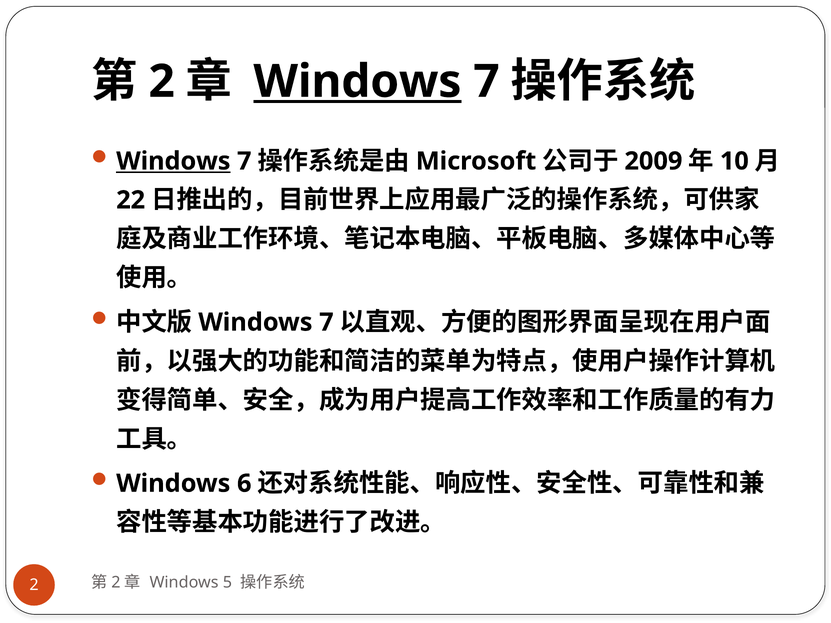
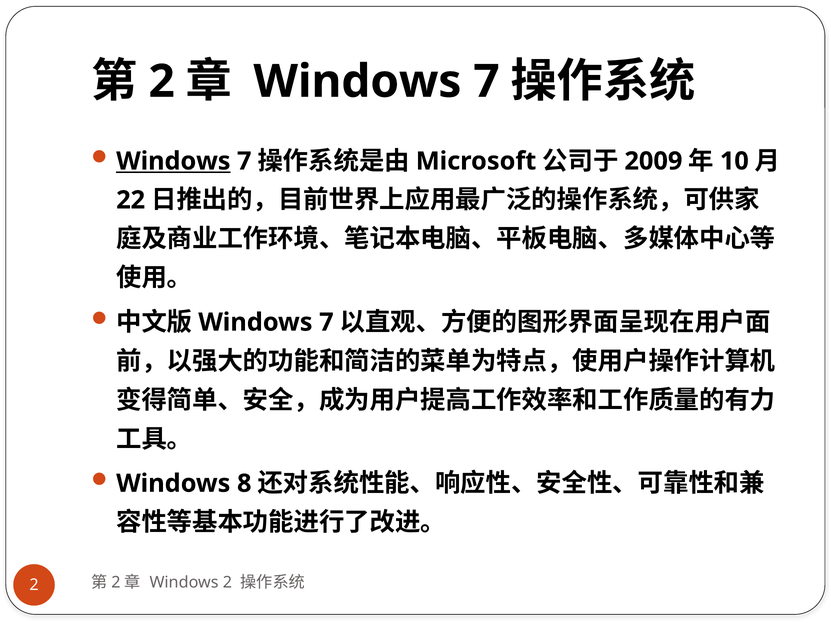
Windows at (357, 82) underline: present -> none
6: 6 -> 8
Windows 5: 5 -> 2
